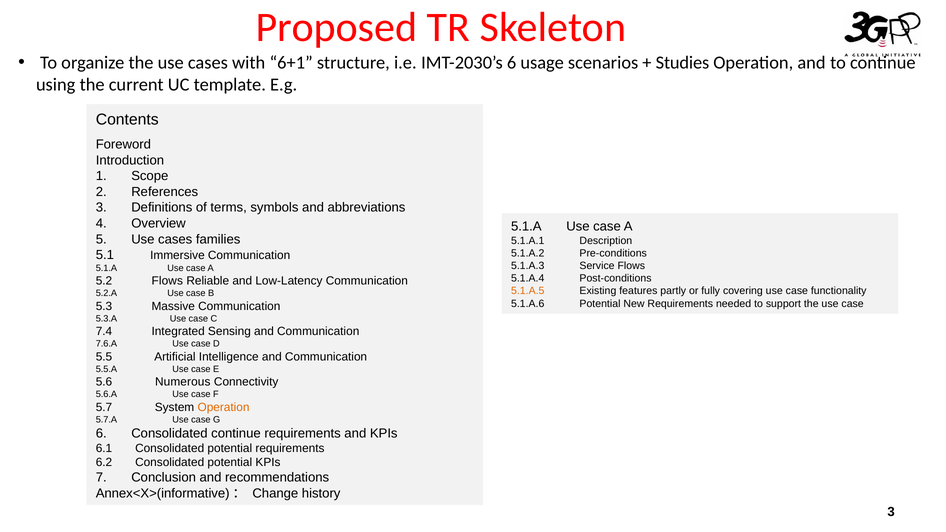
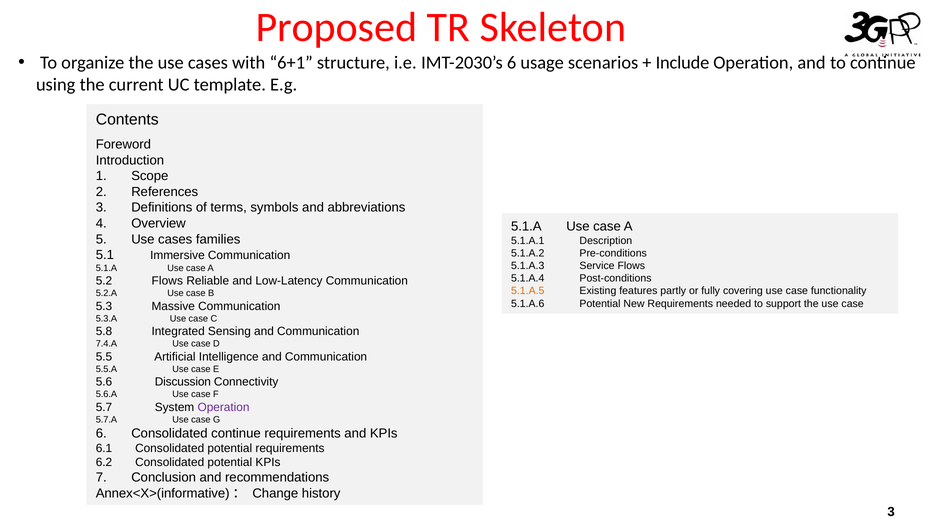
Studies: Studies -> Include
7.4: 7.4 -> 5.8
7.6.A: 7.6.A -> 7.4.A
Numerous: Numerous -> Discussion
Operation at (224, 407) colour: orange -> purple
